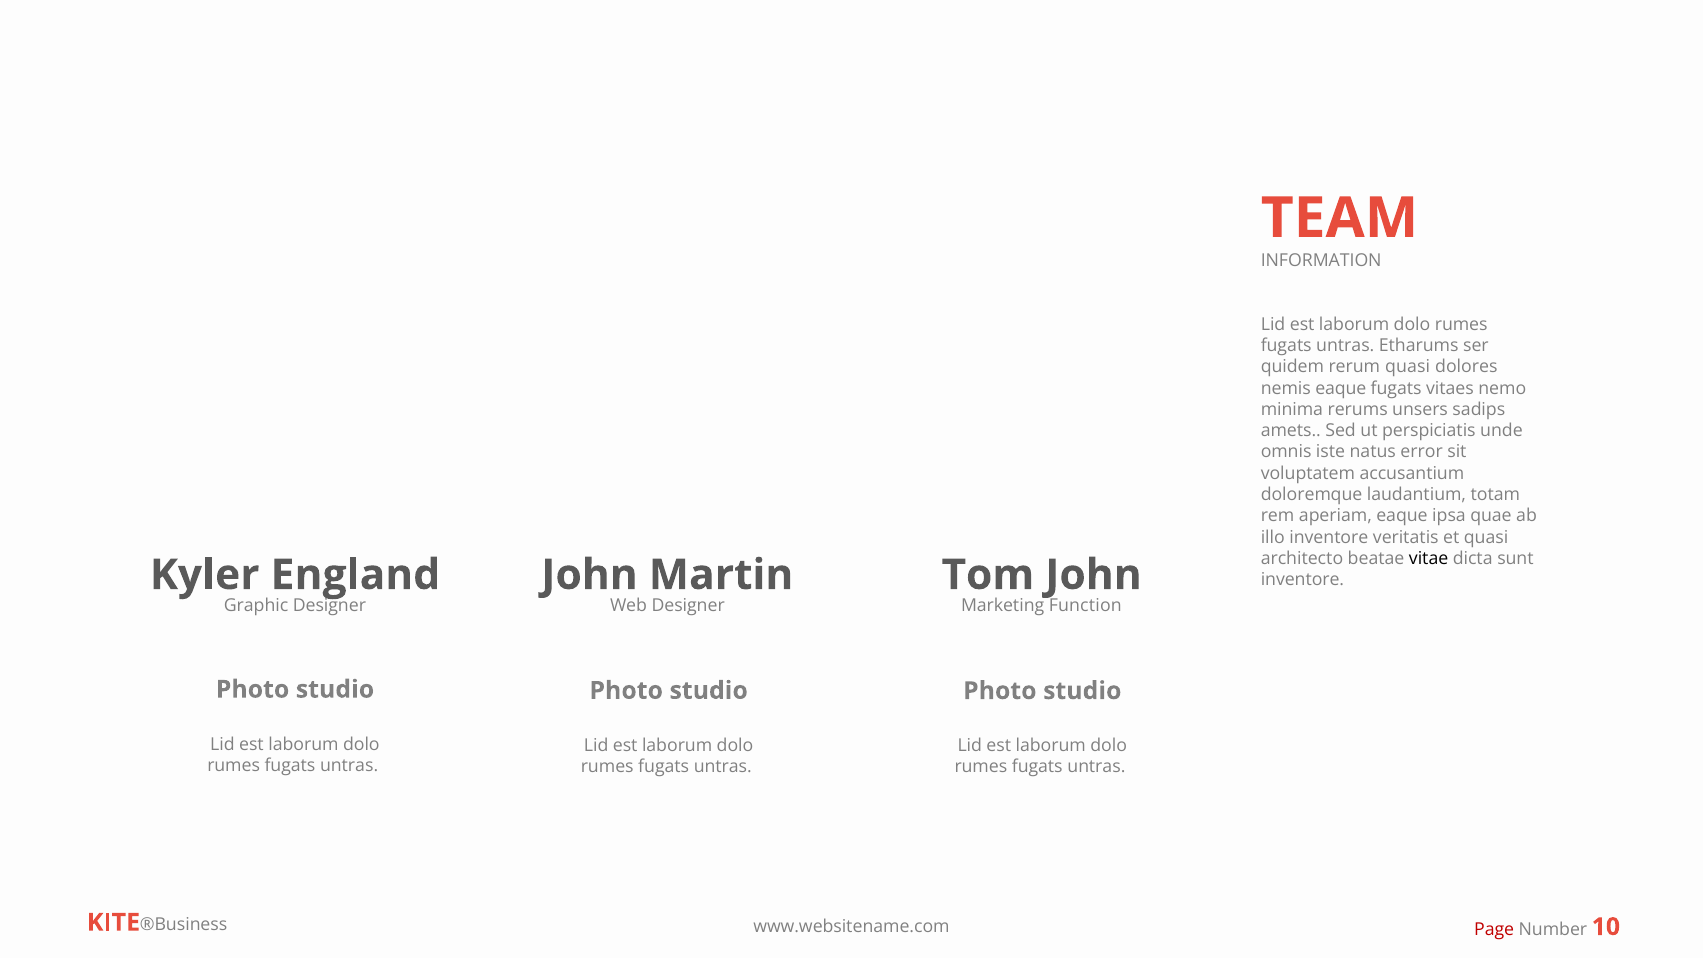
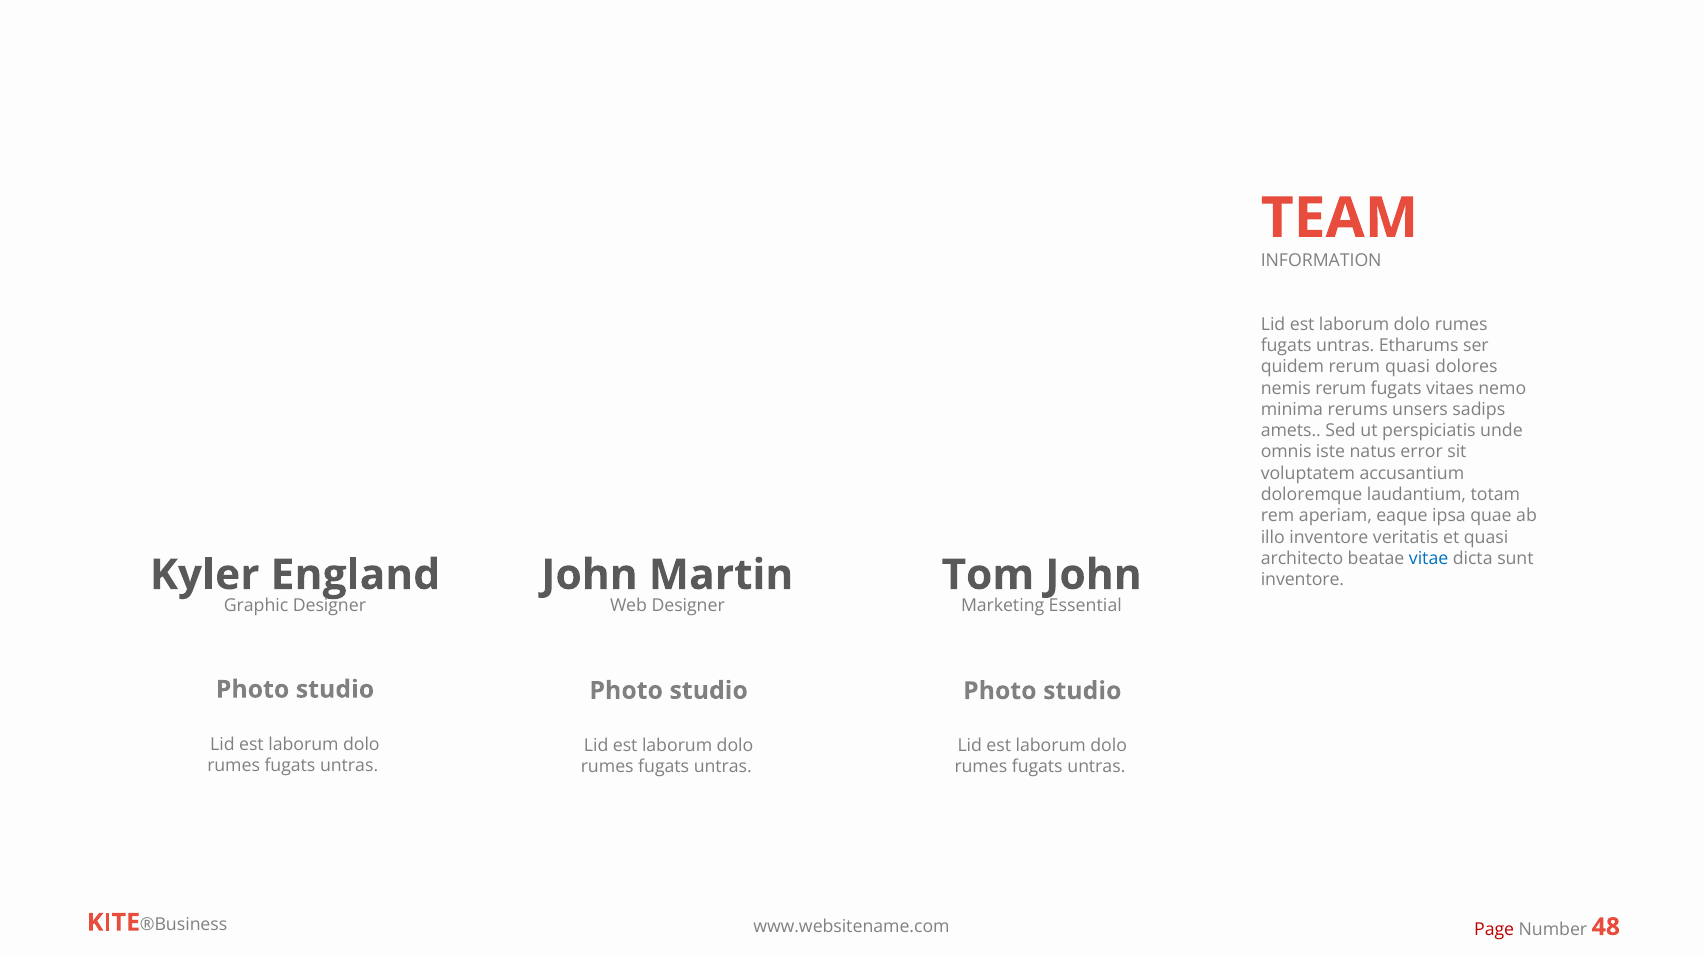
nemis eaque: eaque -> rerum
vitae colour: black -> blue
Function: Function -> Essential
10: 10 -> 48
